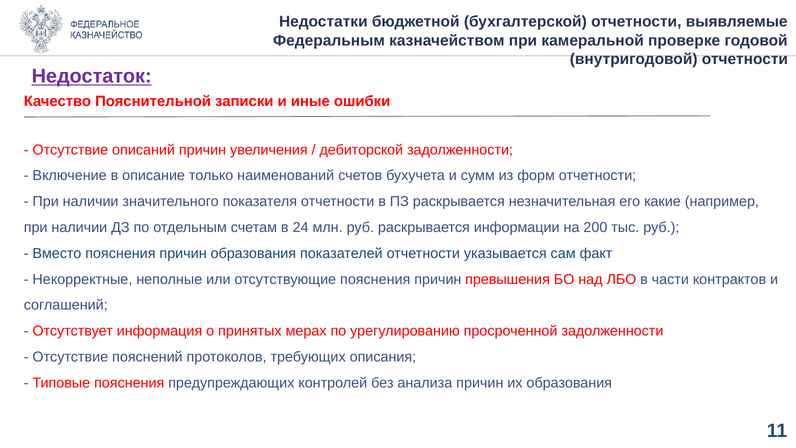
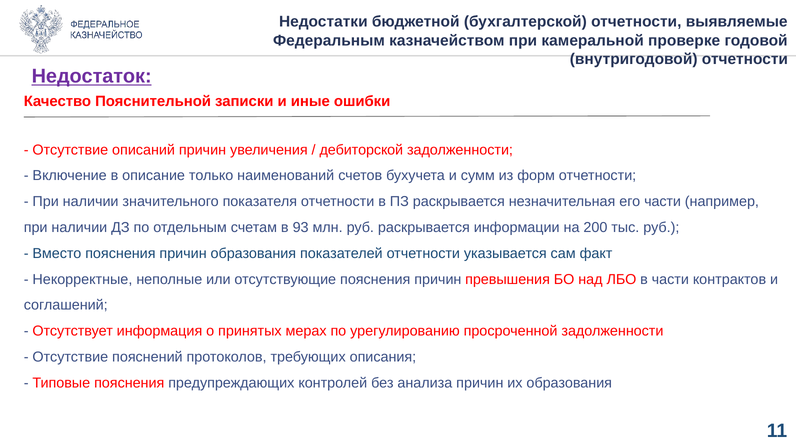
его какие: какие -> части
24: 24 -> 93
